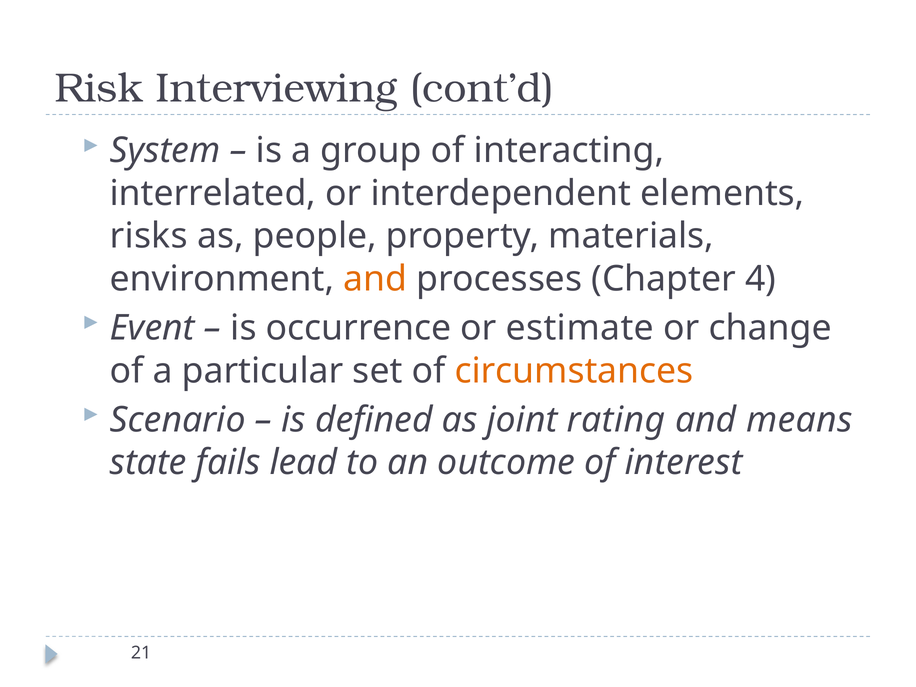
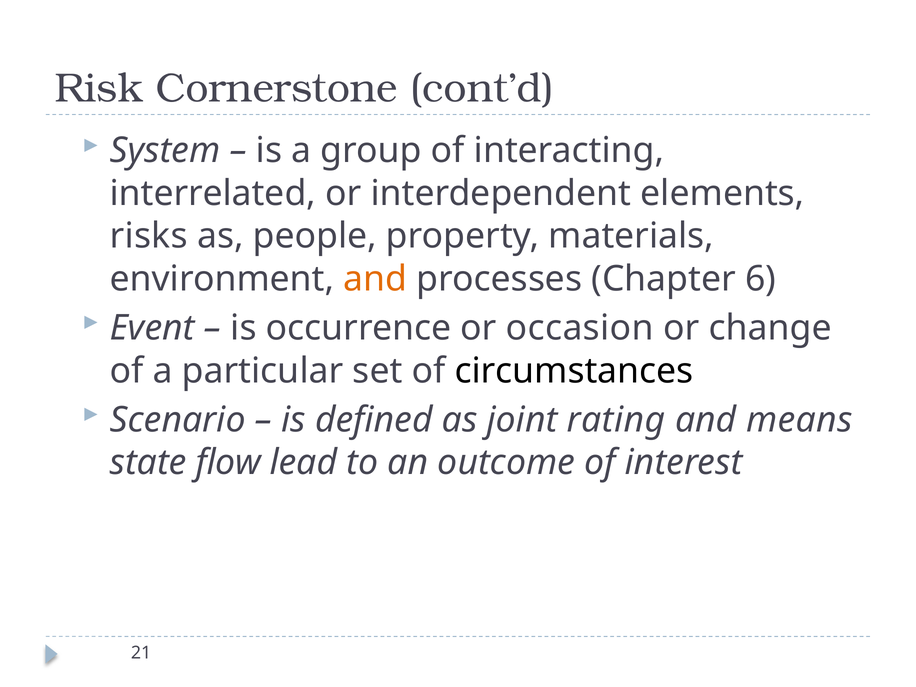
Interviewing: Interviewing -> Cornerstone
4: 4 -> 6
estimate: estimate -> occasion
circumstances colour: orange -> black
fails: fails -> flow
